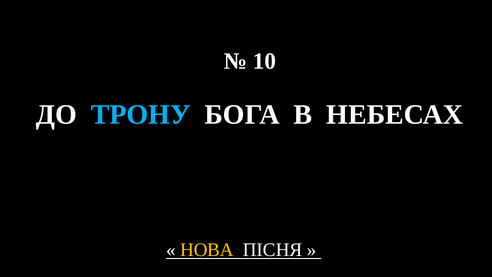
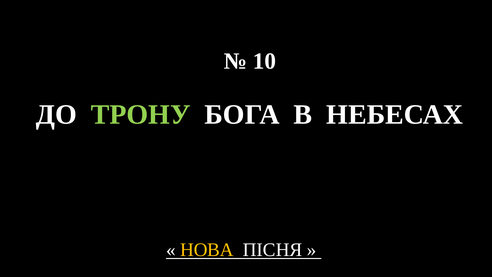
ТРОНУ colour: light blue -> light green
